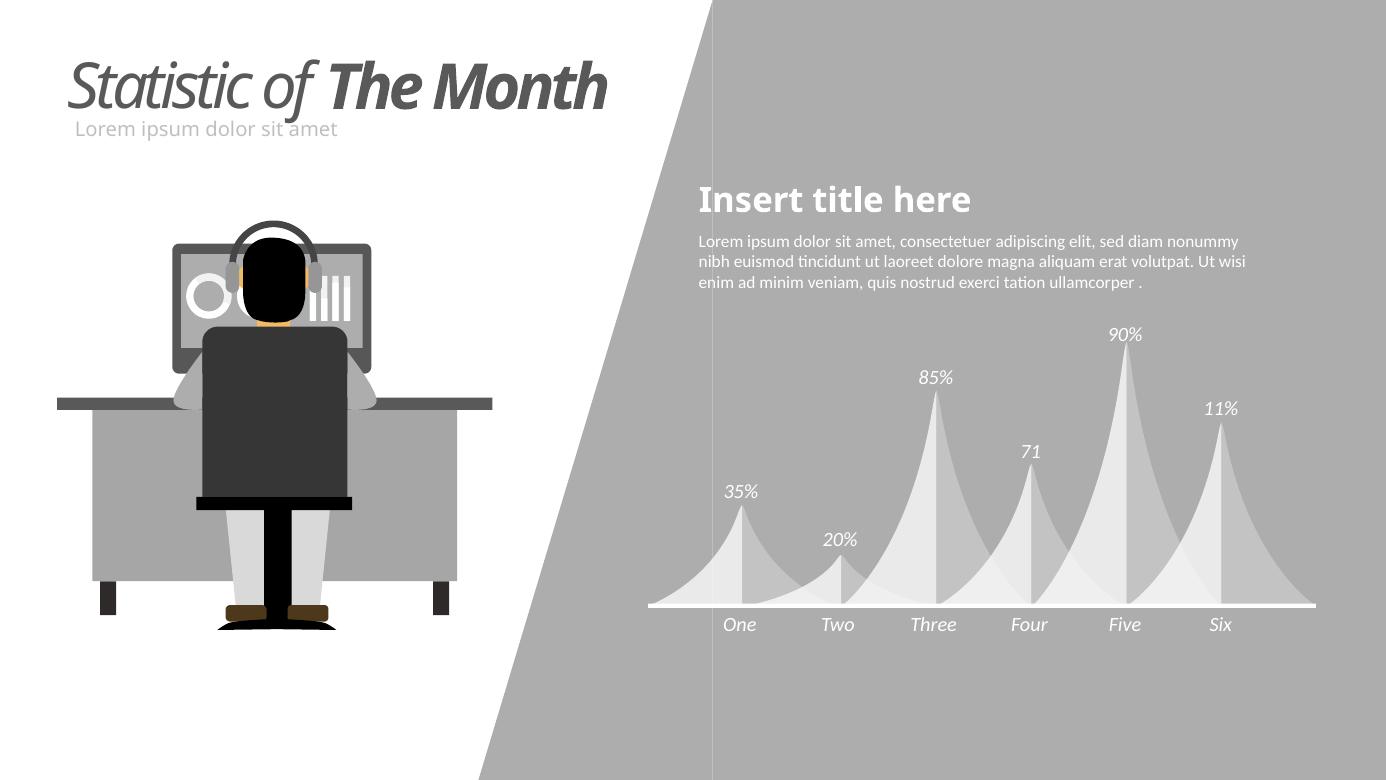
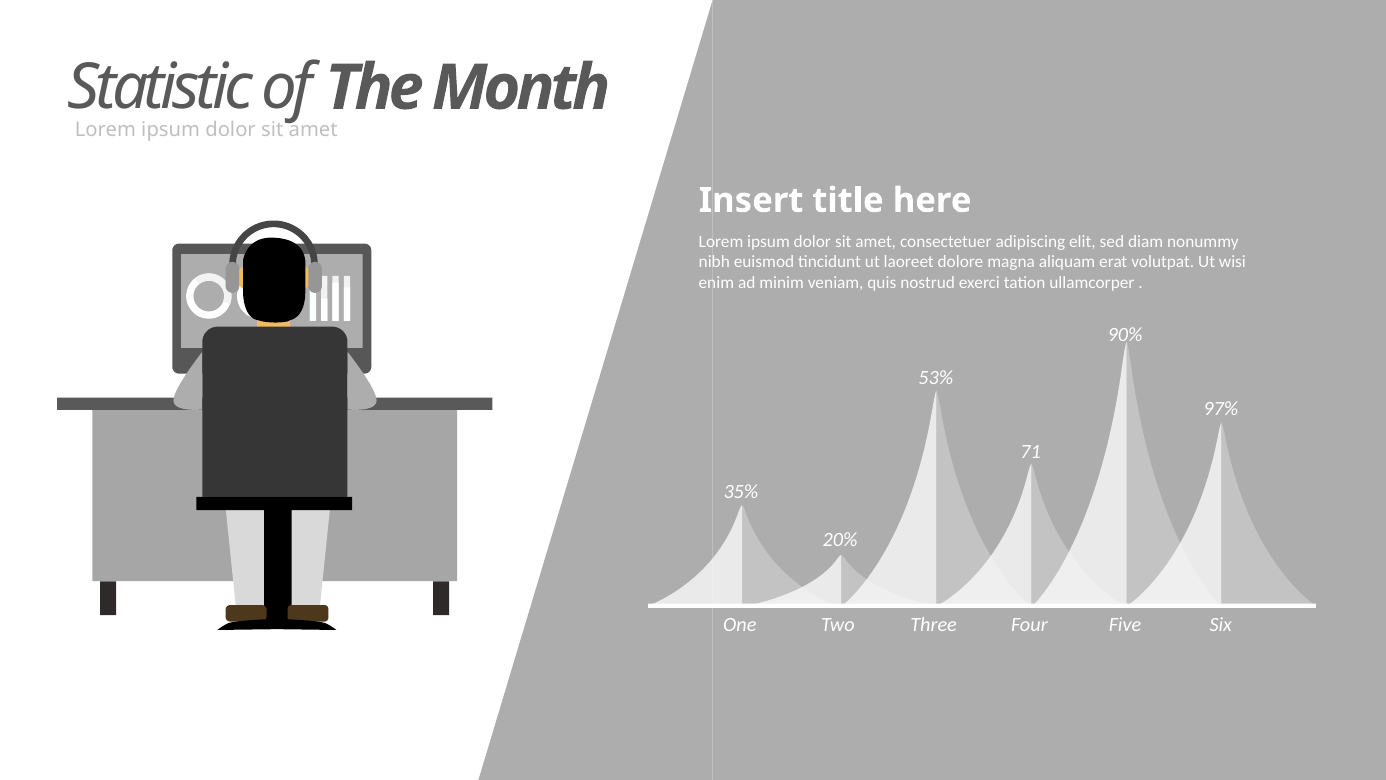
85%: 85% -> 53%
11%: 11% -> 97%
